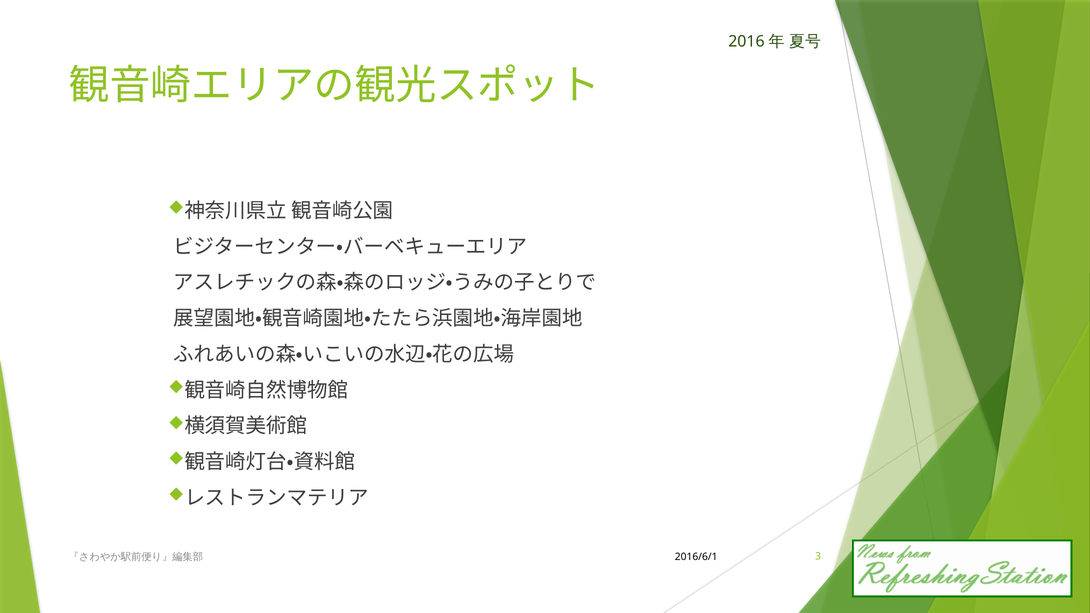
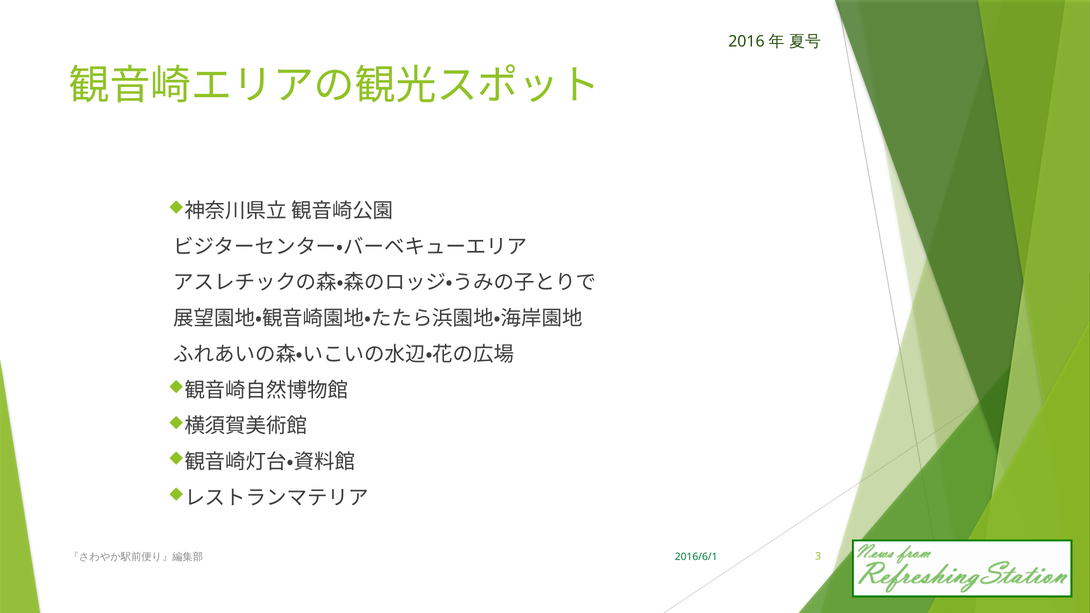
2016/6/1 colour: black -> green
